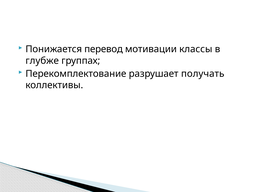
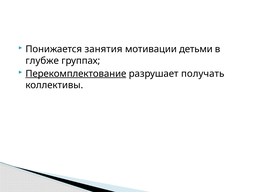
перевод: перевод -> занятия
классы: классы -> детьми
Перекомплектование underline: none -> present
